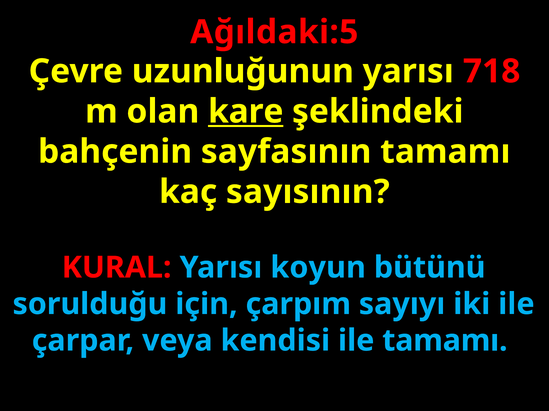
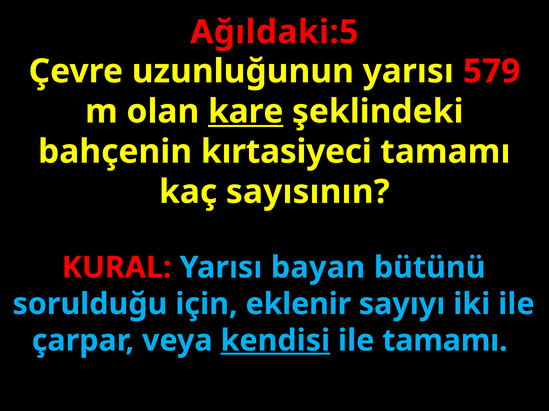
718: 718 -> 579
sayfasının: sayfasının -> kırtasiyeci
koyun: koyun -> bayan
çarpım: çarpım -> eklenir
kendisi underline: none -> present
